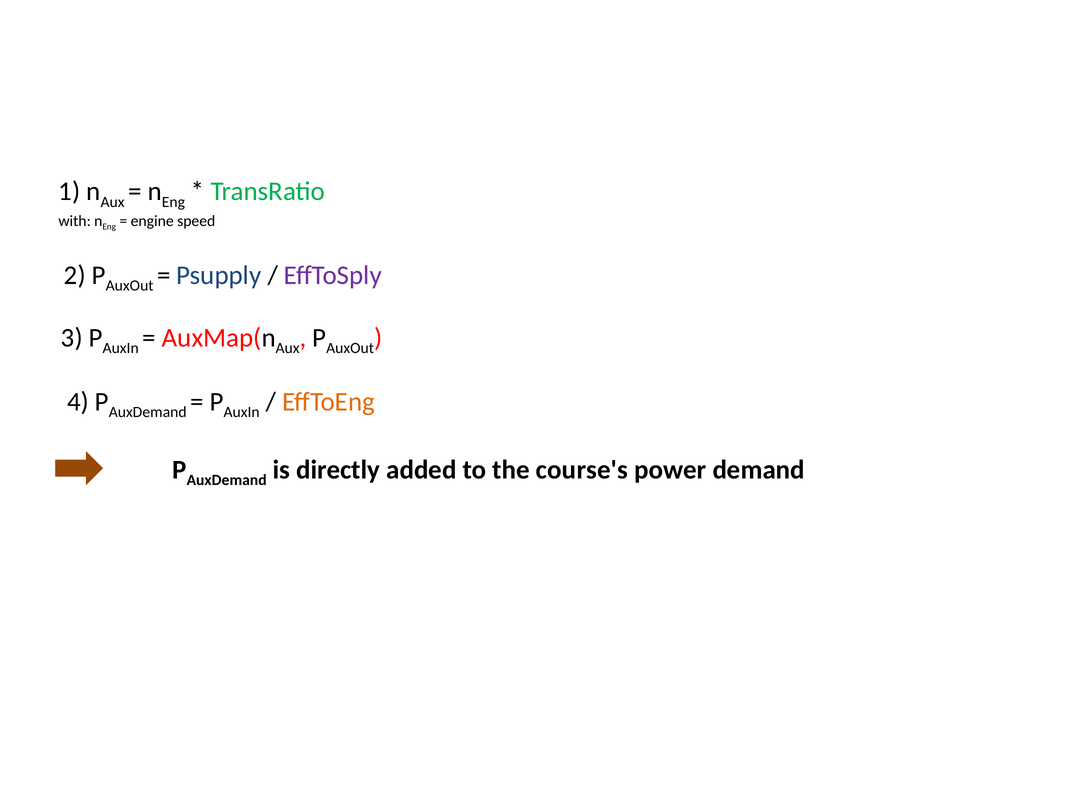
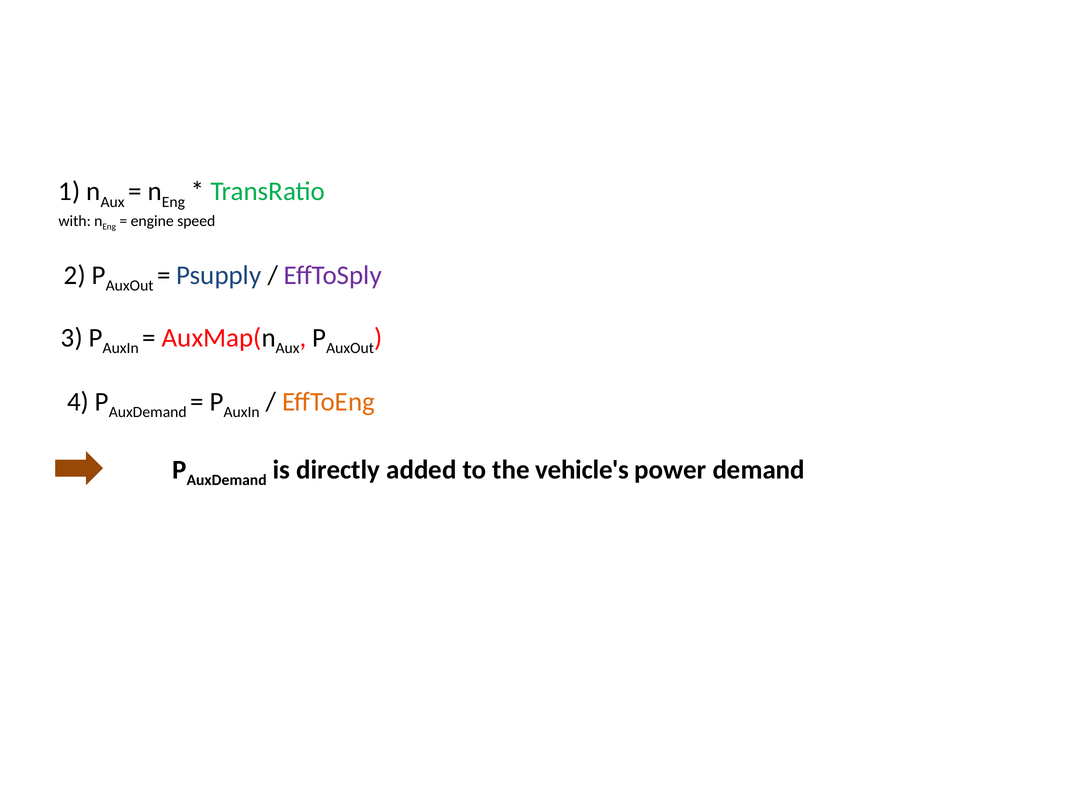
course's: course's -> vehicle's
